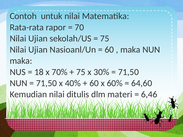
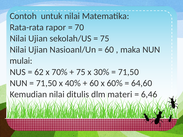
maka at (21, 61): maka -> mulai
18: 18 -> 62
